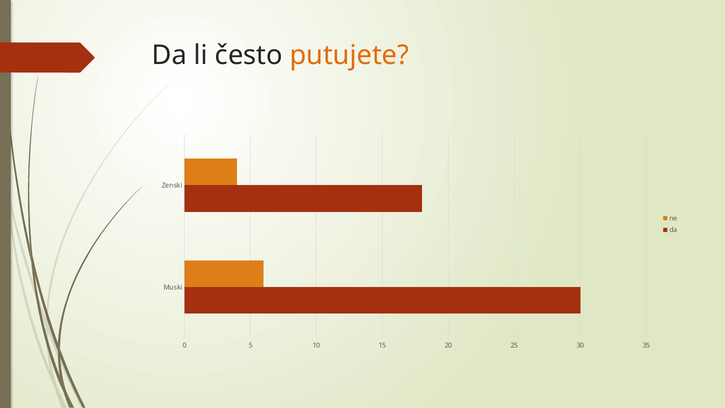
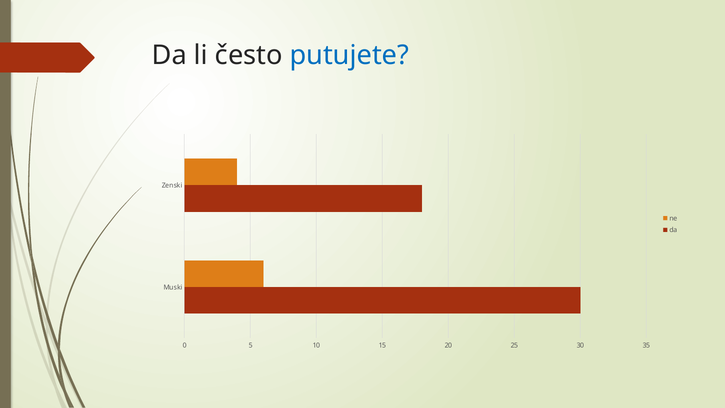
putujete colour: orange -> blue
